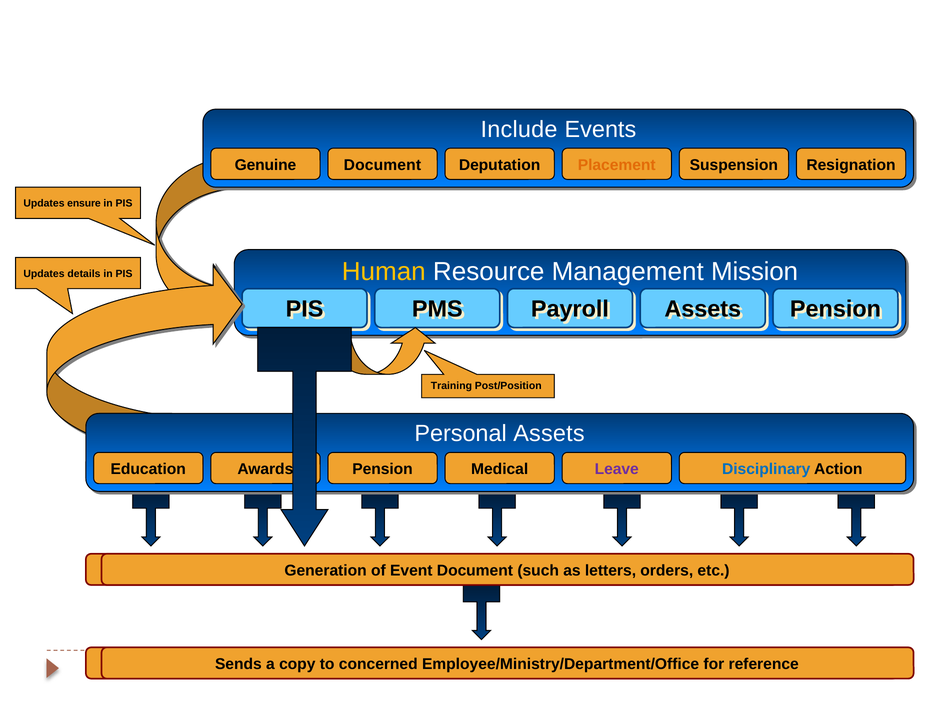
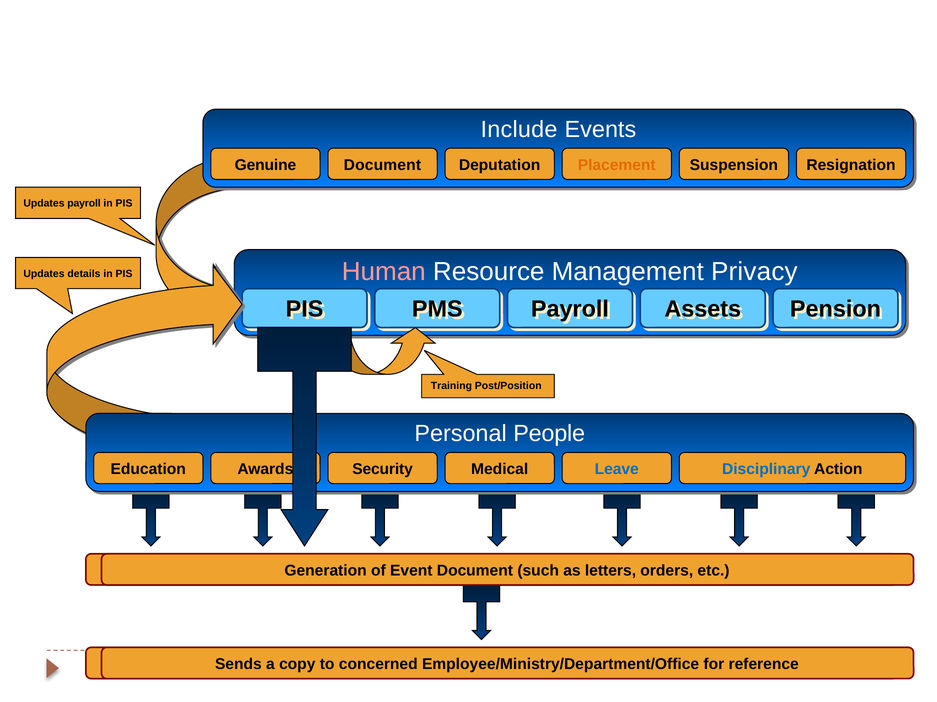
Updates ensure: ensure -> payroll
Human colour: yellow -> pink
Mission: Mission -> Privacy
Personal Assets: Assets -> People
Pension at (383, 470): Pension -> Security
Leave colour: purple -> blue
